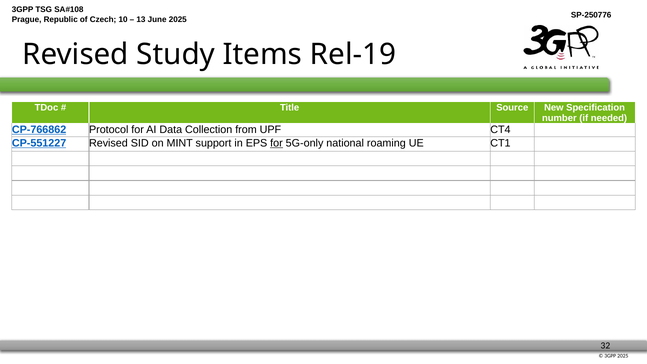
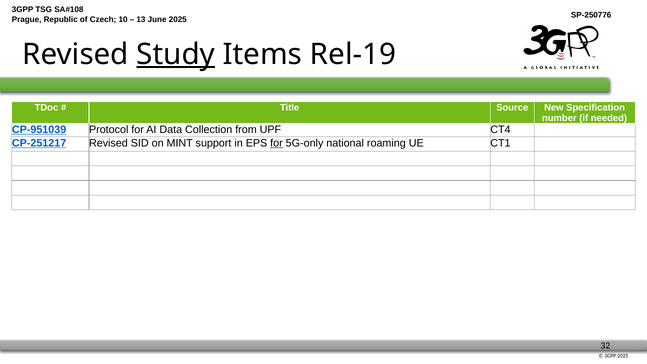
Study underline: none -> present
CP-766862: CP-766862 -> CP-951039
CP-551227: CP-551227 -> CP-251217
